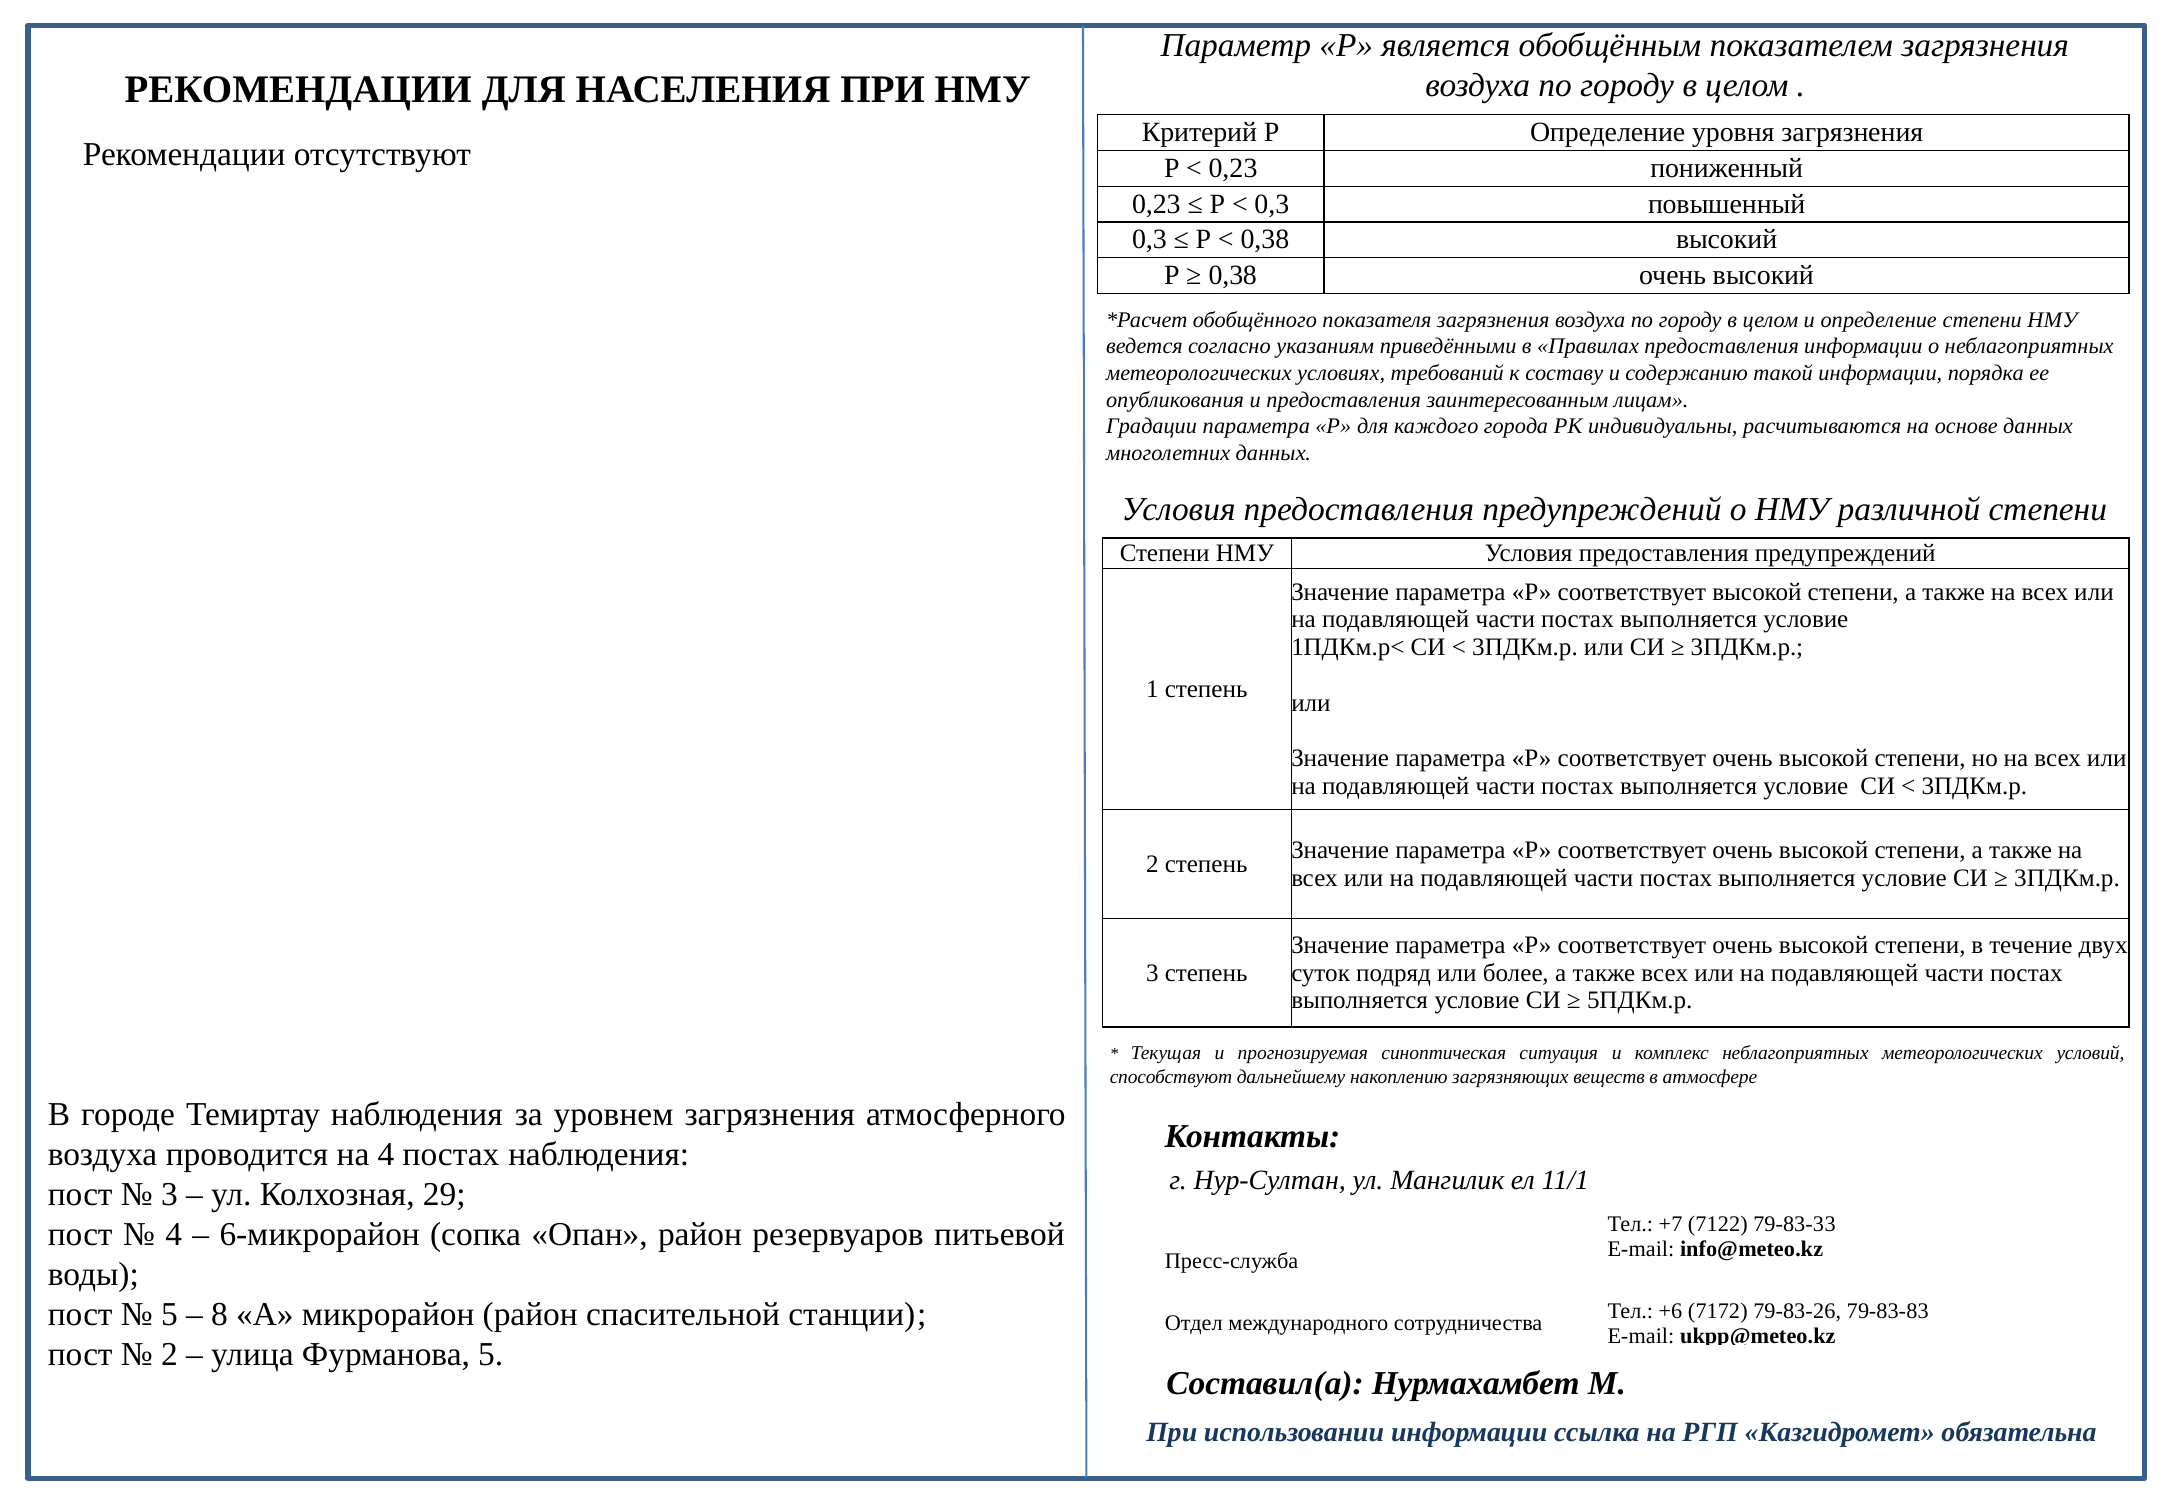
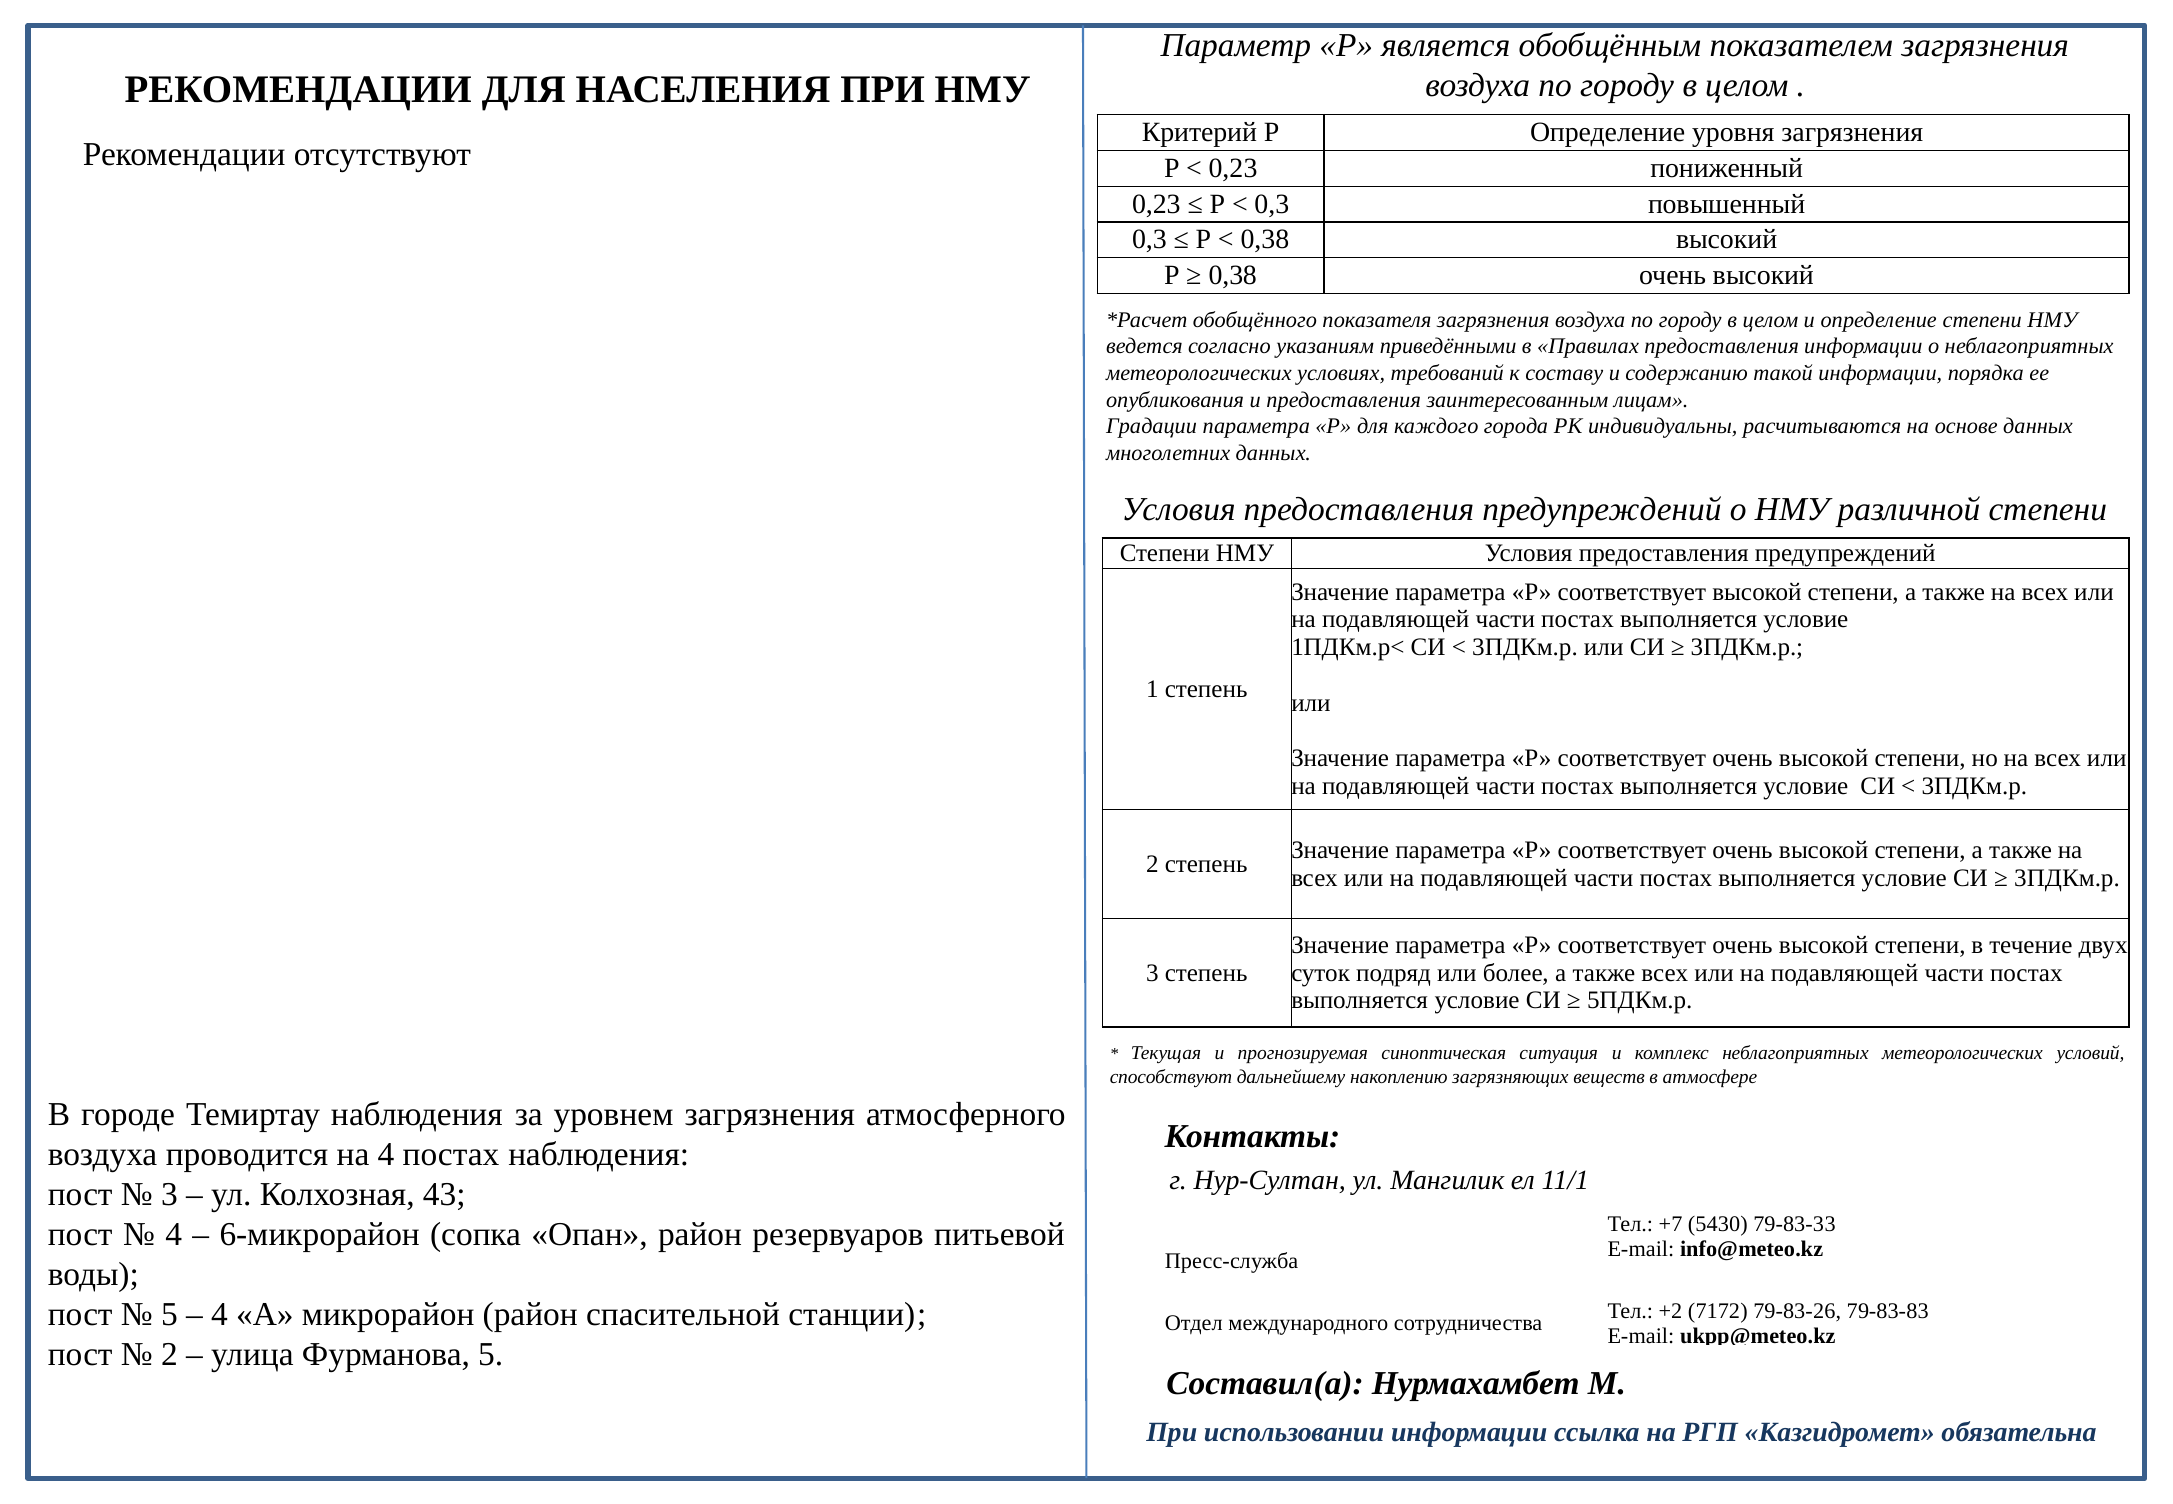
29: 29 -> 43
7122: 7122 -> 5430
8 at (219, 1315): 8 -> 4
+6: +6 -> +2
